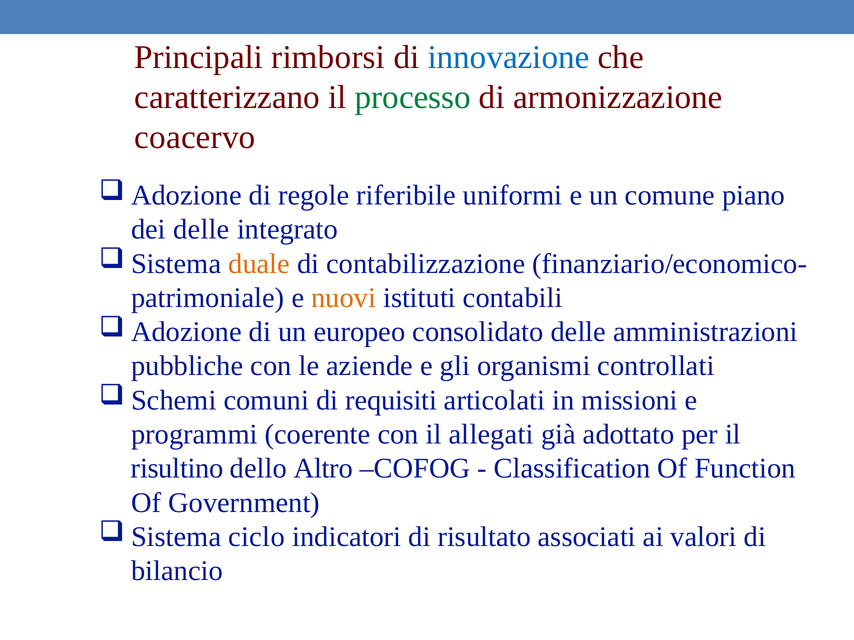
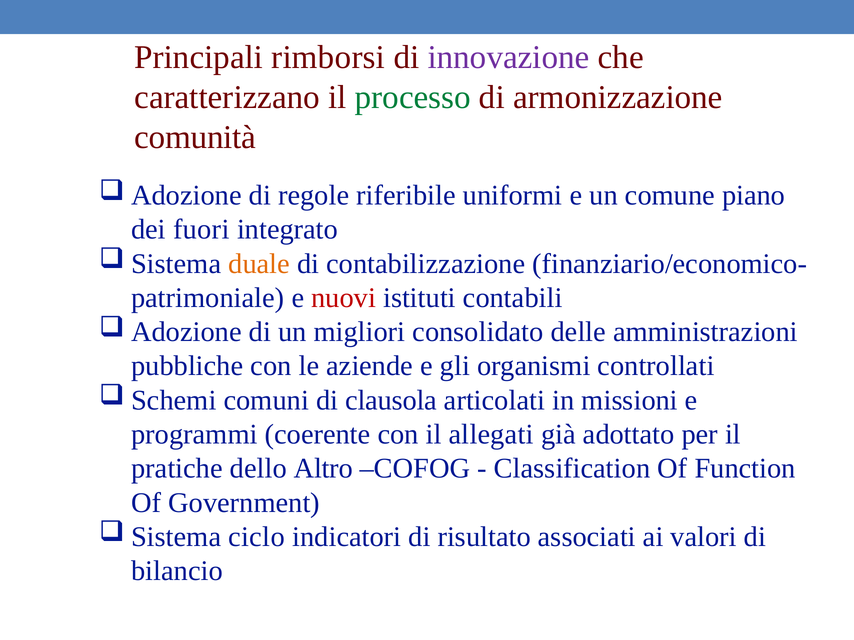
innovazione colour: blue -> purple
coacervo: coacervo -> comunità
dei delle: delle -> fuori
nuovi colour: orange -> red
europeo: europeo -> migliori
requisiti: requisiti -> clausola
risultino: risultino -> pratiche
